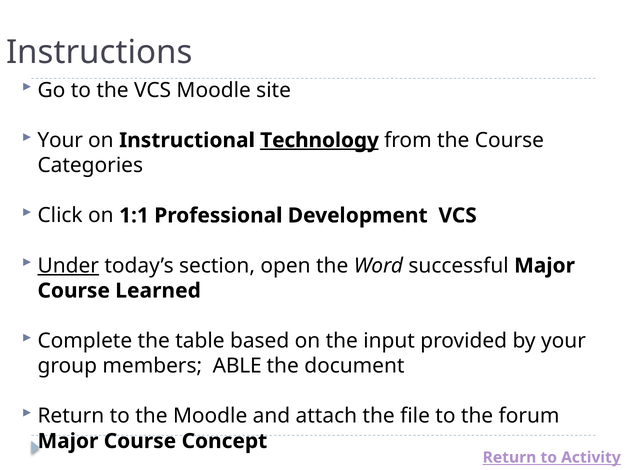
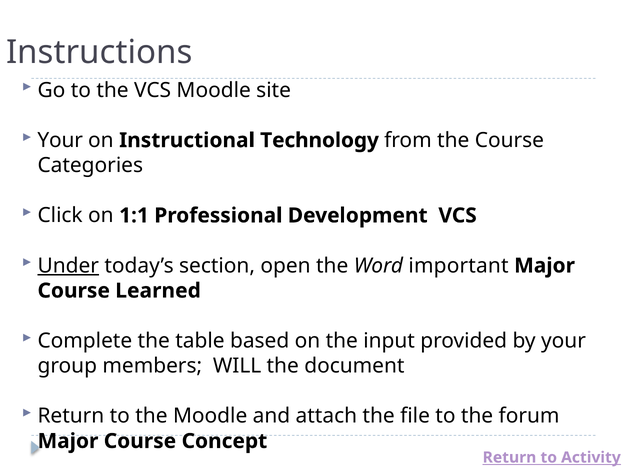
Technology underline: present -> none
successful: successful -> important
ABLE: ABLE -> WILL
